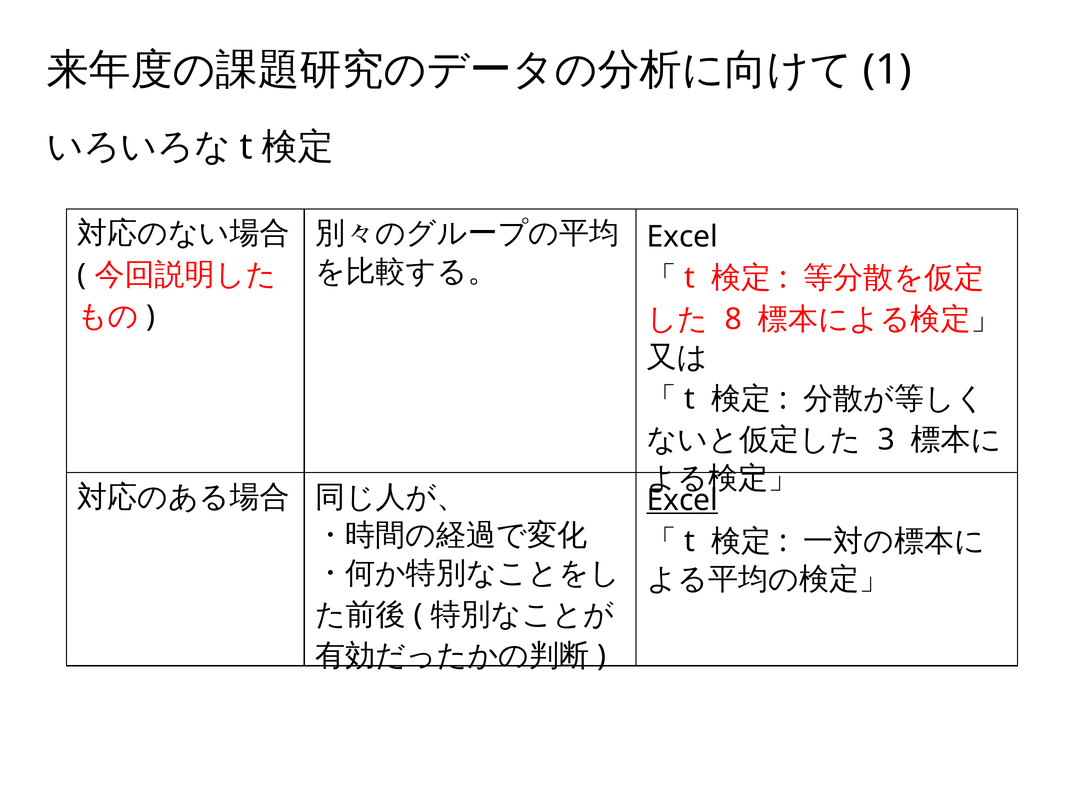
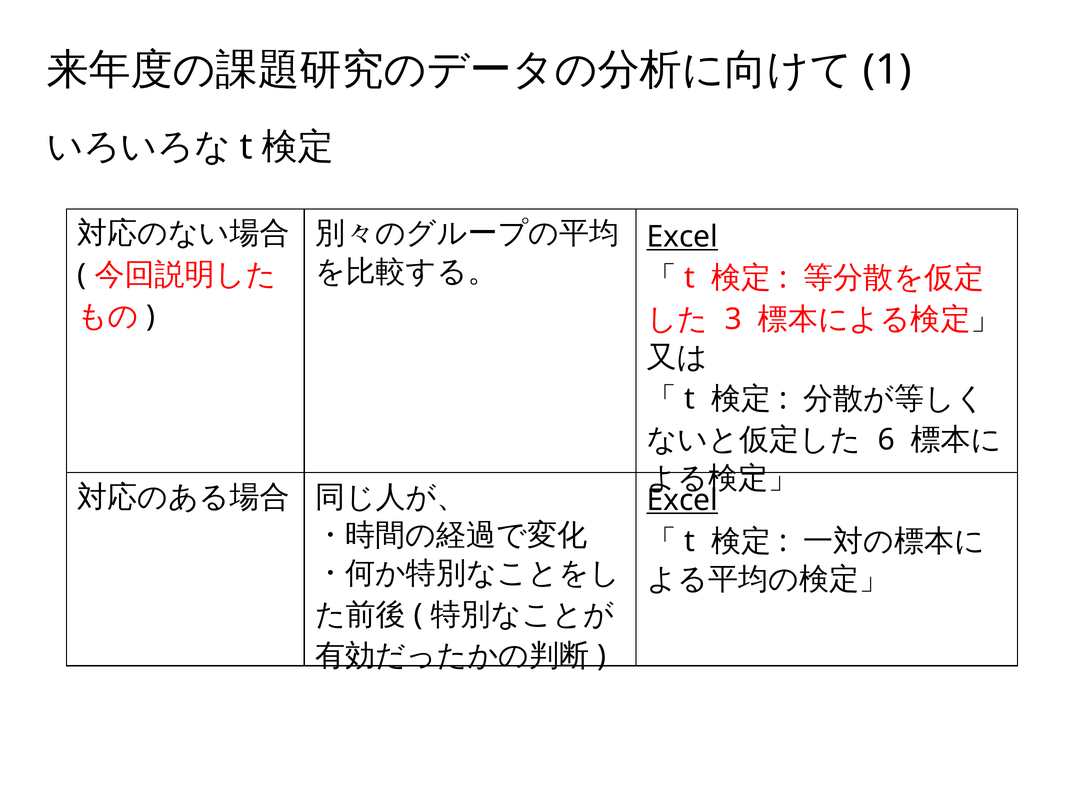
Excel at (682, 237) underline: none -> present
8: 8 -> 3
3: 3 -> 6
